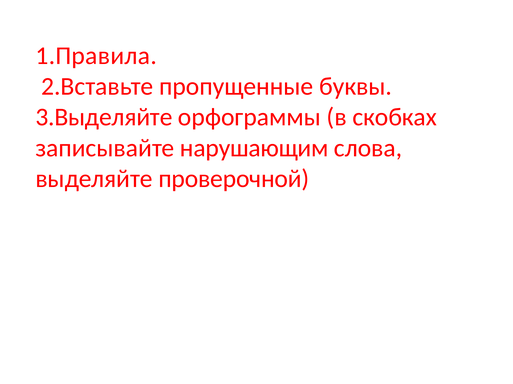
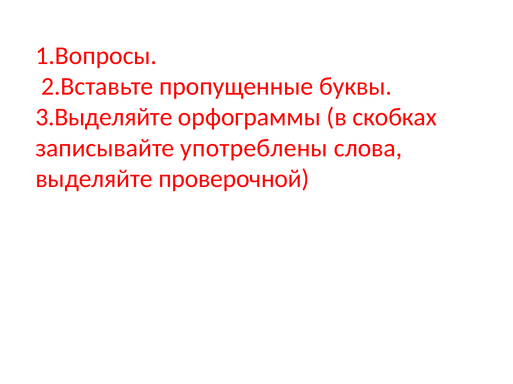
1.Правила: 1.Правила -> 1.Вопросы
нарушающим: нарушающим -> употреблены
